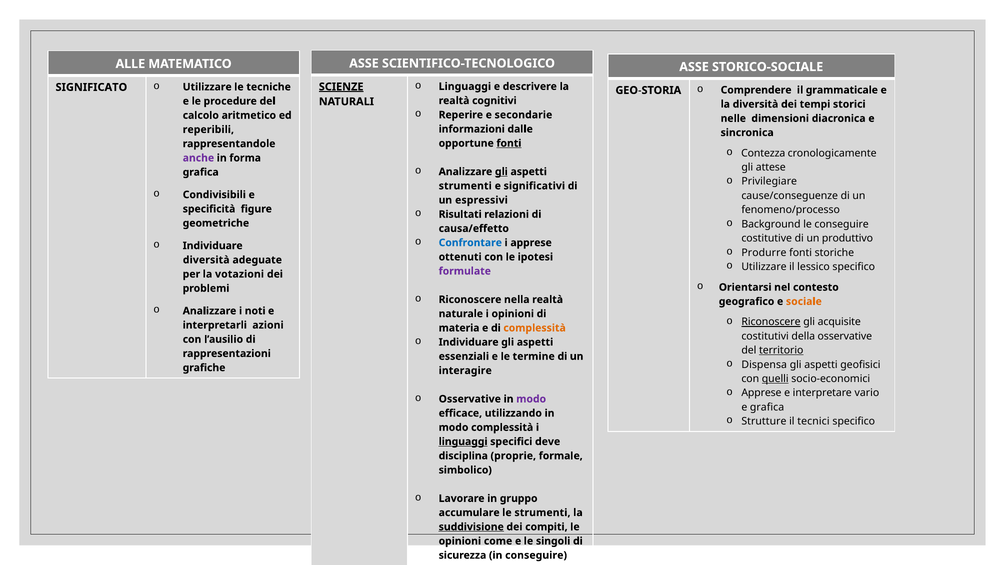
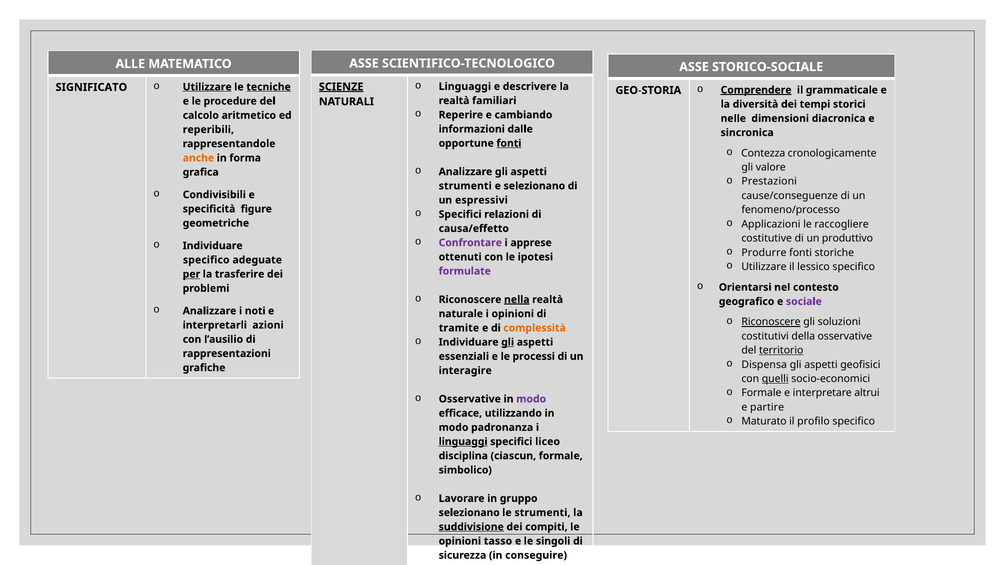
Utilizzare at (207, 87) underline: none -> present
tecniche underline: none -> present
Comprendere underline: none -> present
cognitivi: cognitivi -> familiari
secondarie: secondarie -> cambiando
anche colour: purple -> orange
attese: attese -> valore
gli at (501, 172) underline: present -> none
Privilegiare: Privilegiare -> Prestazioni
e significativi: significativi -> selezionano
Risultati at (460, 214): Risultati -> Specifici
Background: Background -> Applicazioni
le conseguire: conseguire -> raccogliere
Confrontare colour: blue -> purple
diversità at (206, 260): diversità -> specifico
per underline: none -> present
votazioni: votazioni -> trasferire
nella underline: none -> present
sociale colour: orange -> purple
acquisite: acquisite -> soluzioni
materia: materia -> tramite
gli at (508, 342) underline: none -> present
termine: termine -> processi
Apprese at (761, 393): Apprese -> Formale
vario: vario -> altrui
e grafica: grafica -> partire
Strutture: Strutture -> Maturato
tecnici: tecnici -> profilo
modo complessità: complessità -> padronanza
deve: deve -> liceo
proprie: proprie -> ciascun
accumulare at (469, 513): accumulare -> selezionano
come: come -> tasso
